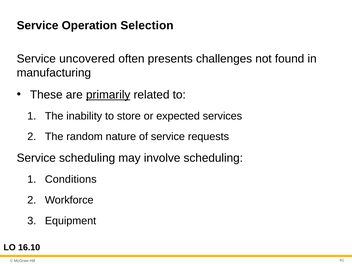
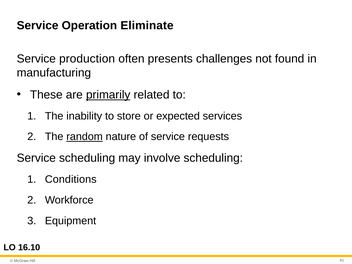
Selection: Selection -> Eliminate
uncovered: uncovered -> production
random underline: none -> present
